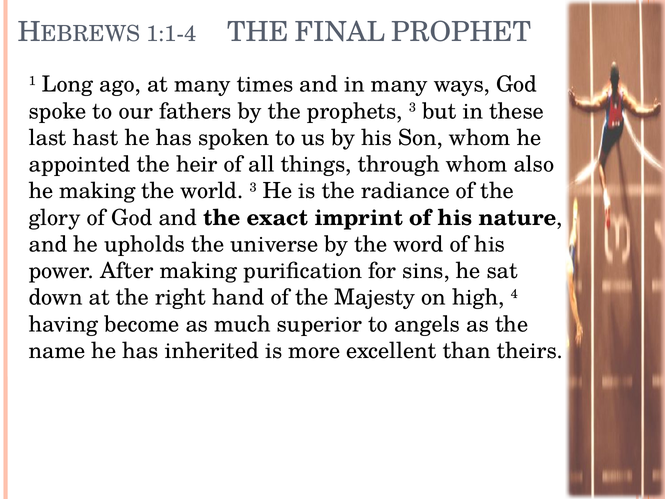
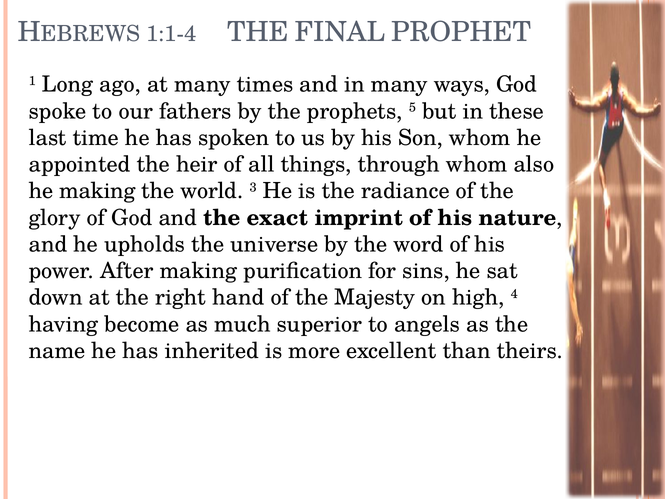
prophets 3: 3 -> 5
hast: hast -> time
